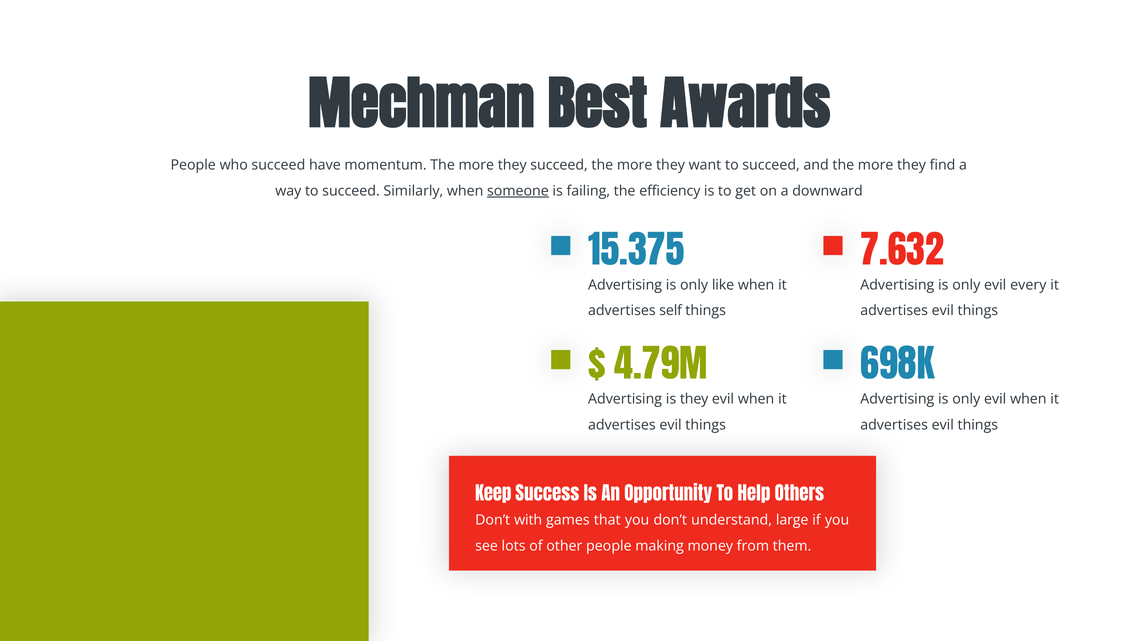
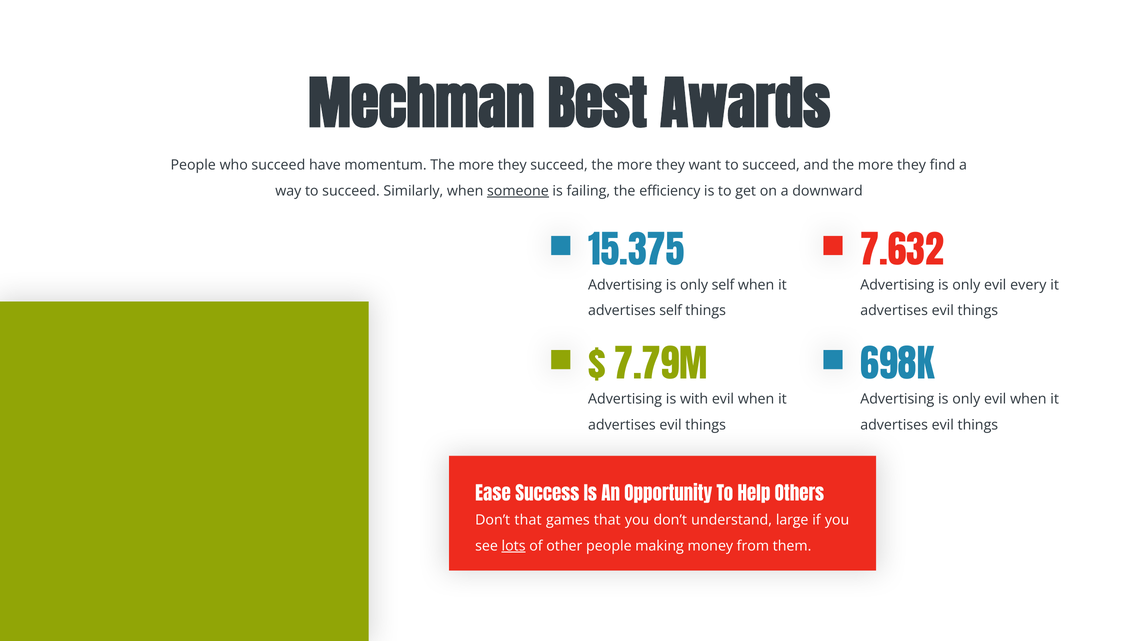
only like: like -> self
4.79M: 4.79M -> 7.79M
is they: they -> with
Keep: Keep -> Ease
Don’t with: with -> that
lots underline: none -> present
